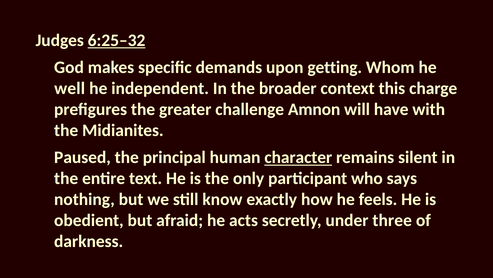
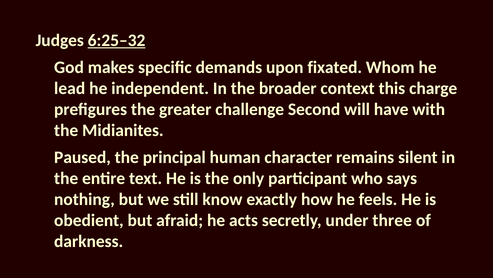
getting: getting -> fixated
well: well -> lead
Amnon: Amnon -> Second
character underline: present -> none
